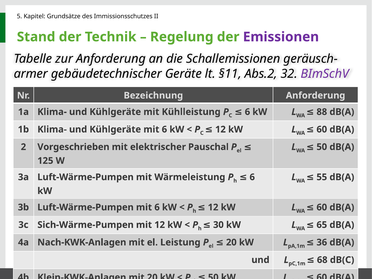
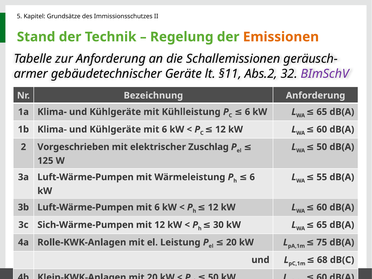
Emissionen colour: purple -> orange
88 at (322, 112): 88 -> 65
Pauschal: Pauschal -> Zuschlag
36: 36 -> 75
Nach-KWK-Anlagen: Nach-KWK-Anlagen -> Rolle-KWK-Anlagen
